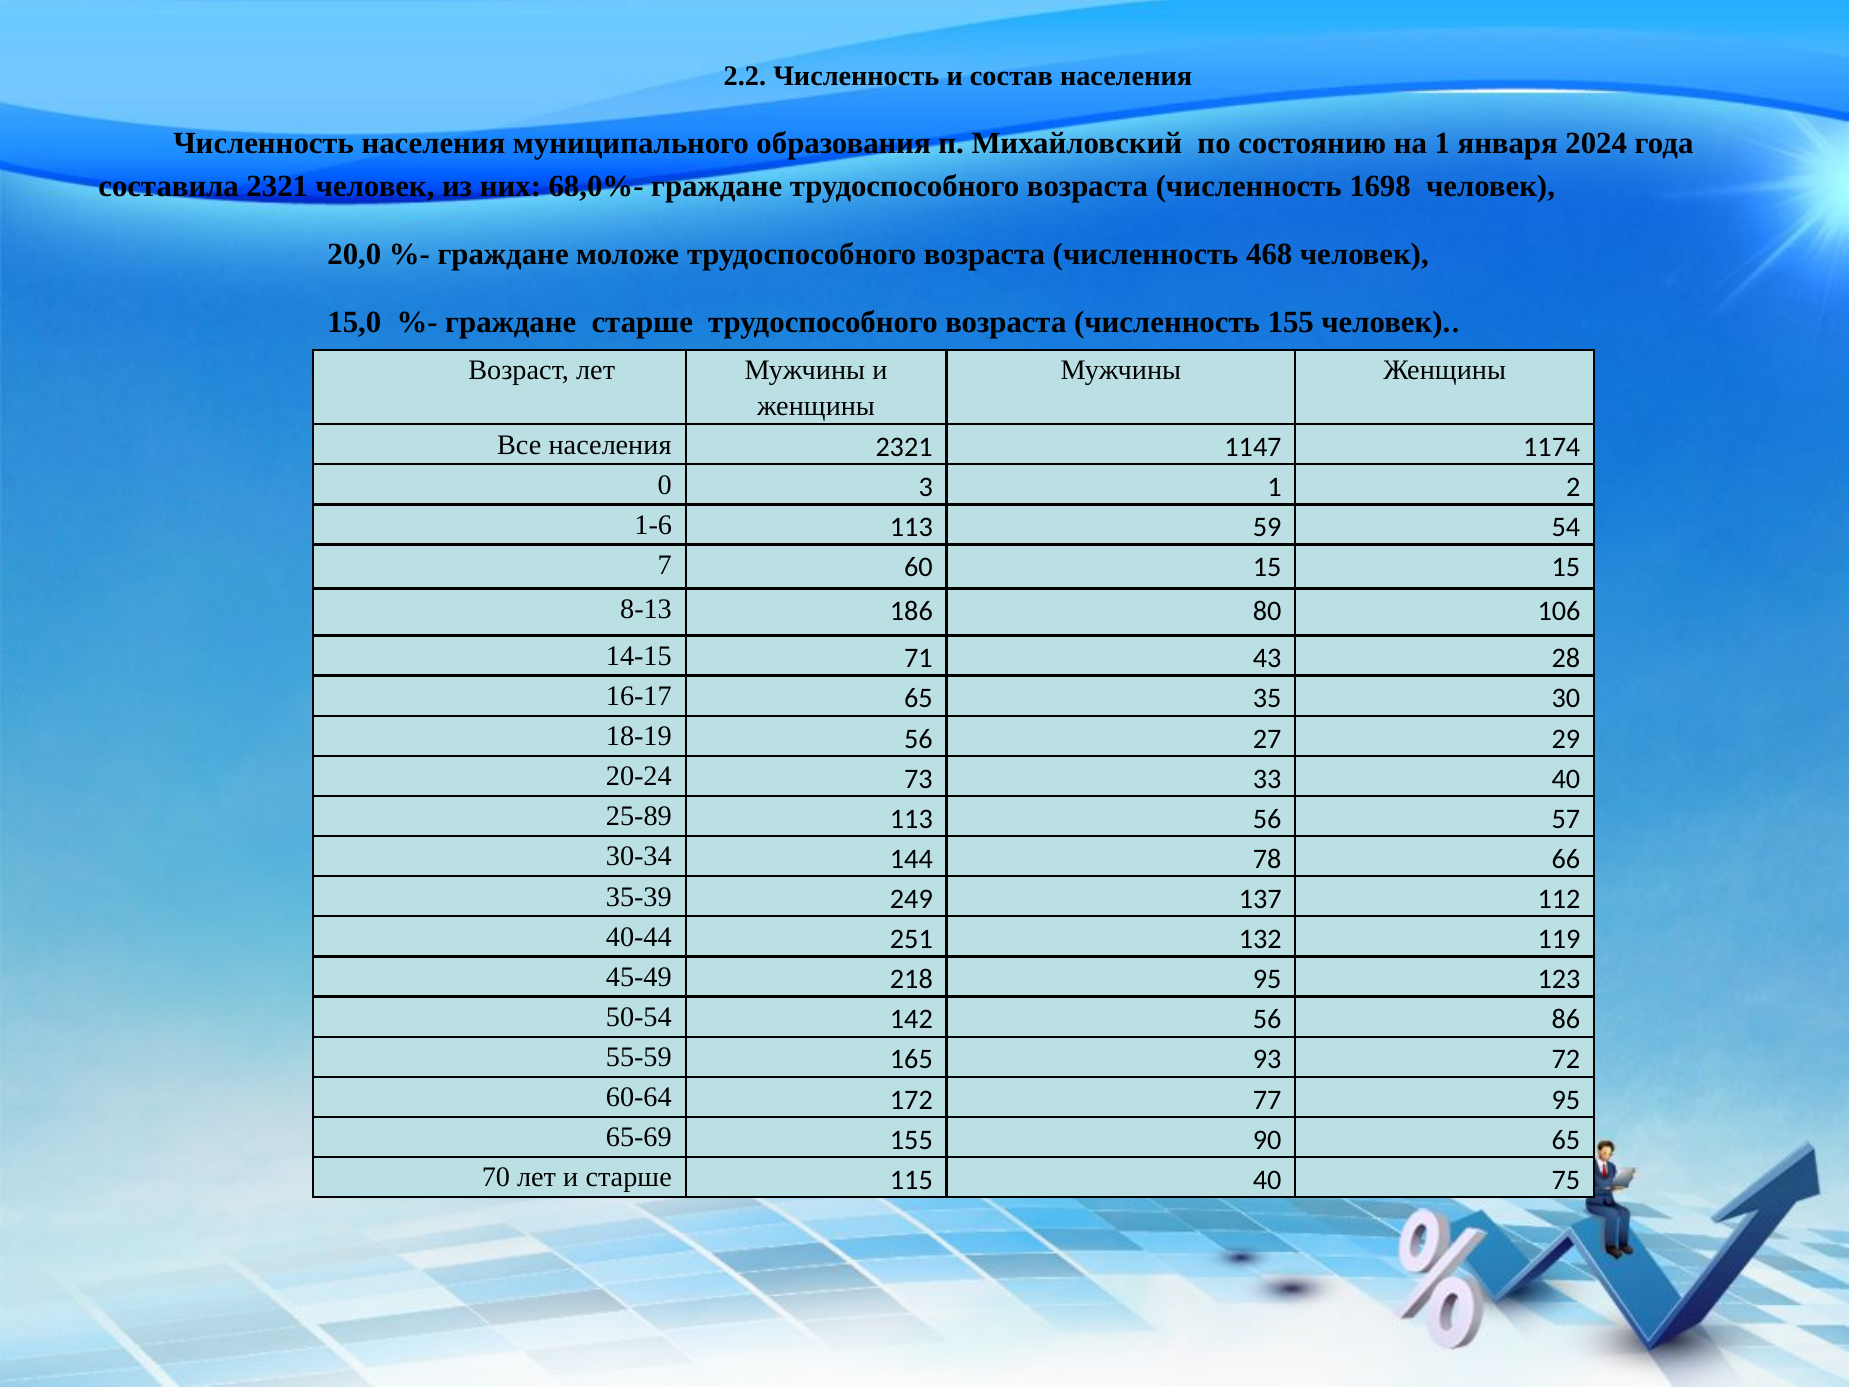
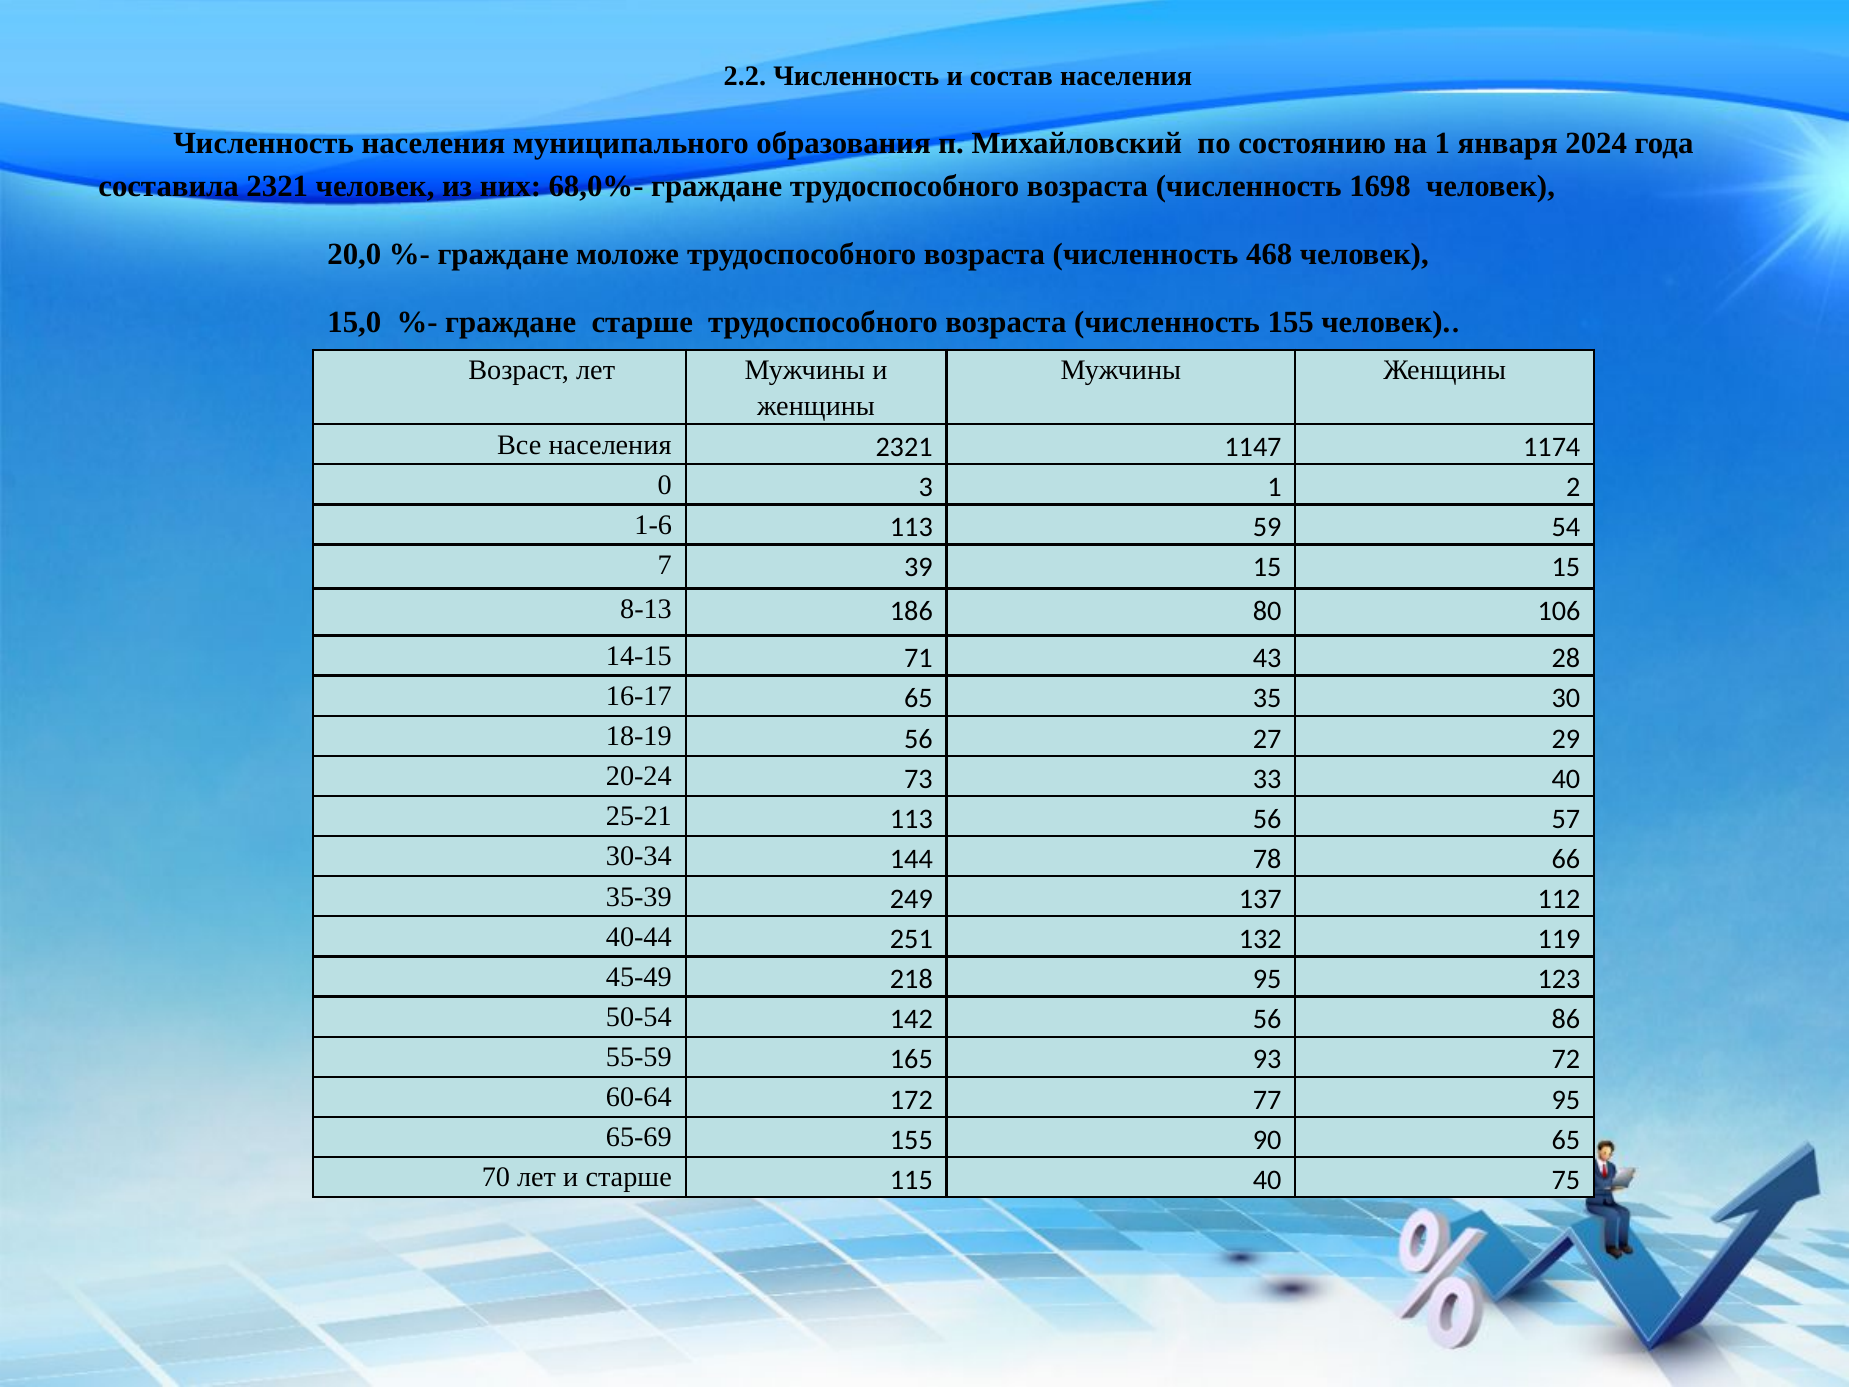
60: 60 -> 39
25-89: 25-89 -> 25-21
